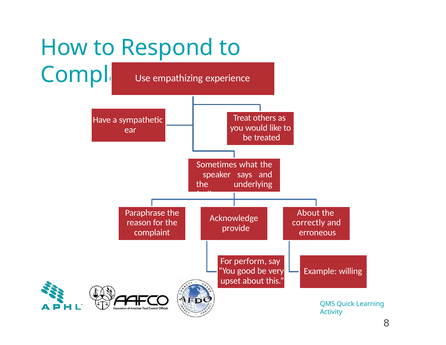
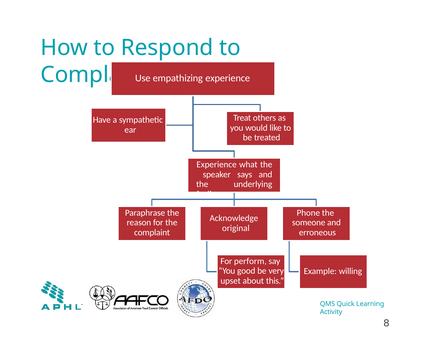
Sometimes at (217, 164): Sometimes -> Experience
About at (308, 213): About -> Phone
correctly: correctly -> someone
provide: provide -> original
